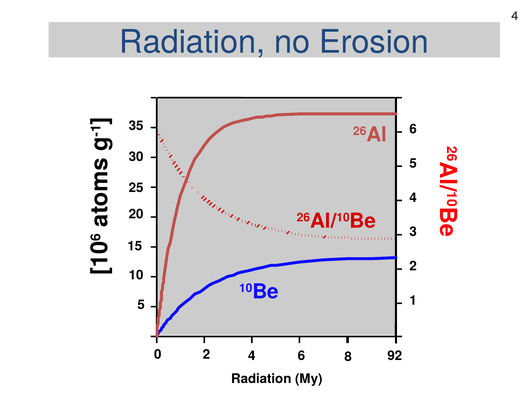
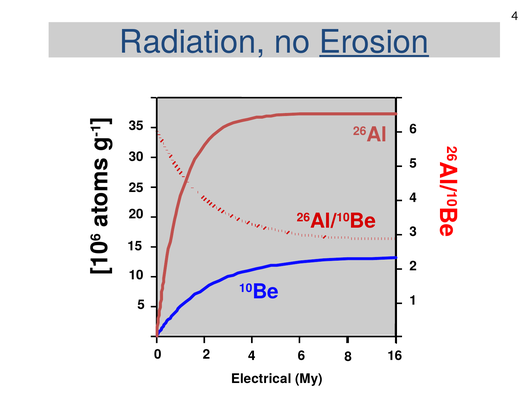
Erosion underline: none -> present
92: 92 -> 16
Radiation at (261, 379): Radiation -> Electrical
